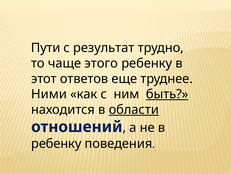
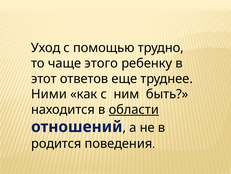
Пути: Пути -> Уход
результат: результат -> помощью
быть underline: present -> none
ребенку at (56, 143): ребенку -> родится
